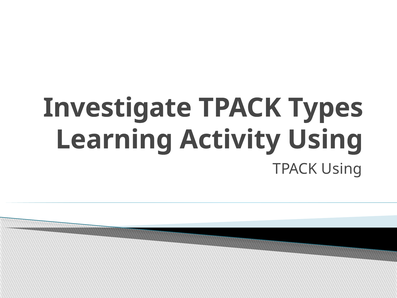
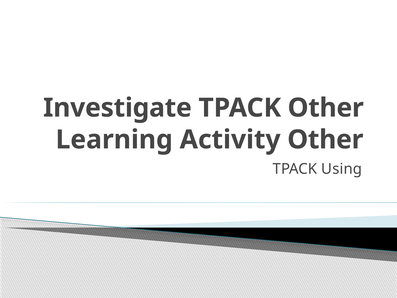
TPACK Types: Types -> Other
Activity Using: Using -> Other
